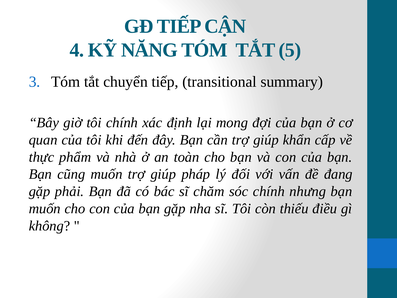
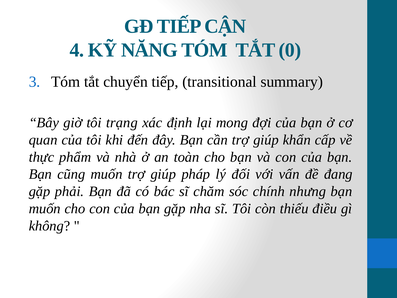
5: 5 -> 0
tôi chính: chính -> trạng
